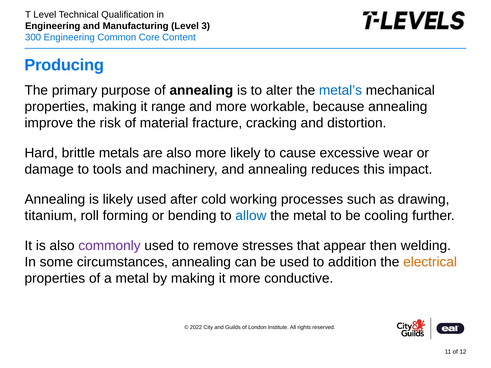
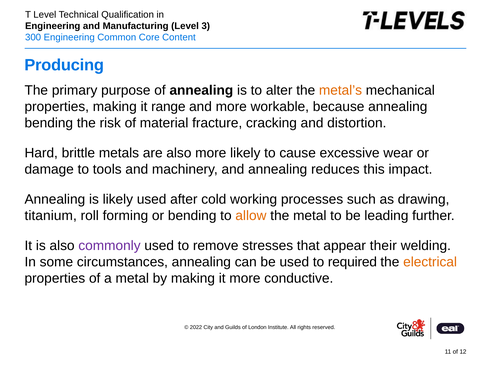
metal’s colour: blue -> orange
improve at (49, 123): improve -> bending
allow colour: blue -> orange
cooling: cooling -> leading
then: then -> their
addition: addition -> required
